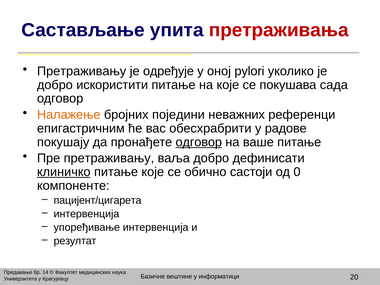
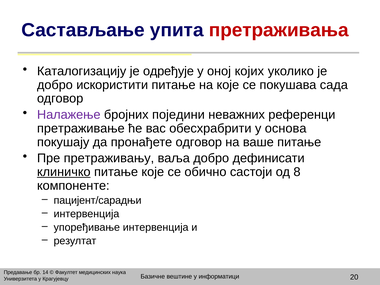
Претраживању at (82, 71): Претраживању -> Каталогизацију
pylori: pylori -> којих
Налажење colour: orange -> purple
епигастричним: епигастричним -> претраживање
радове: радове -> основа
одговор at (199, 142) underline: present -> none
0: 0 -> 8
пацијент/цигарета: пацијент/цигарета -> пацијент/сарадњи
